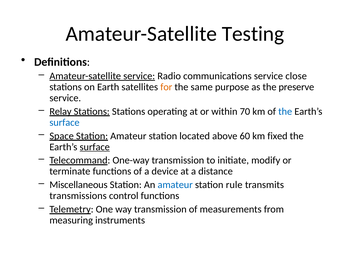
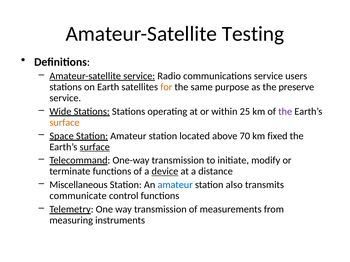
close: close -> users
Relay: Relay -> Wide
70: 70 -> 25
the at (285, 112) colour: blue -> purple
surface at (65, 123) colour: blue -> orange
60: 60 -> 70
device underline: none -> present
rule: rule -> also
transmissions: transmissions -> communicate
